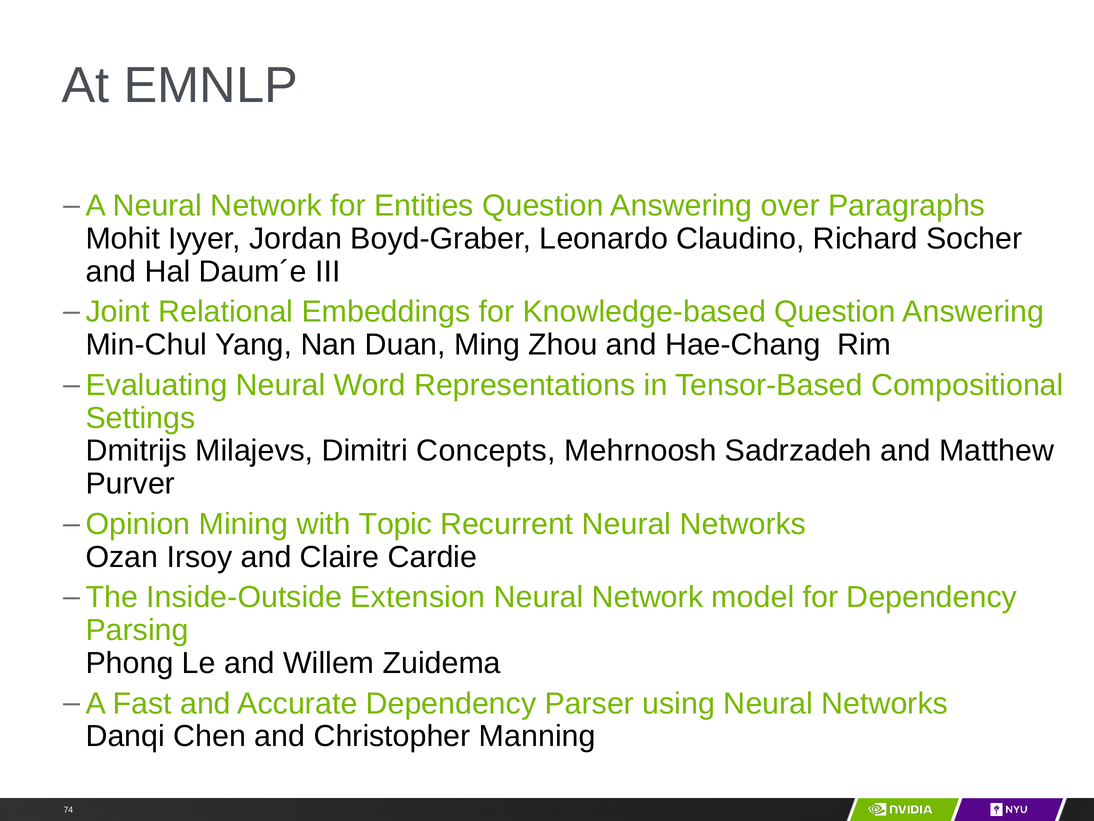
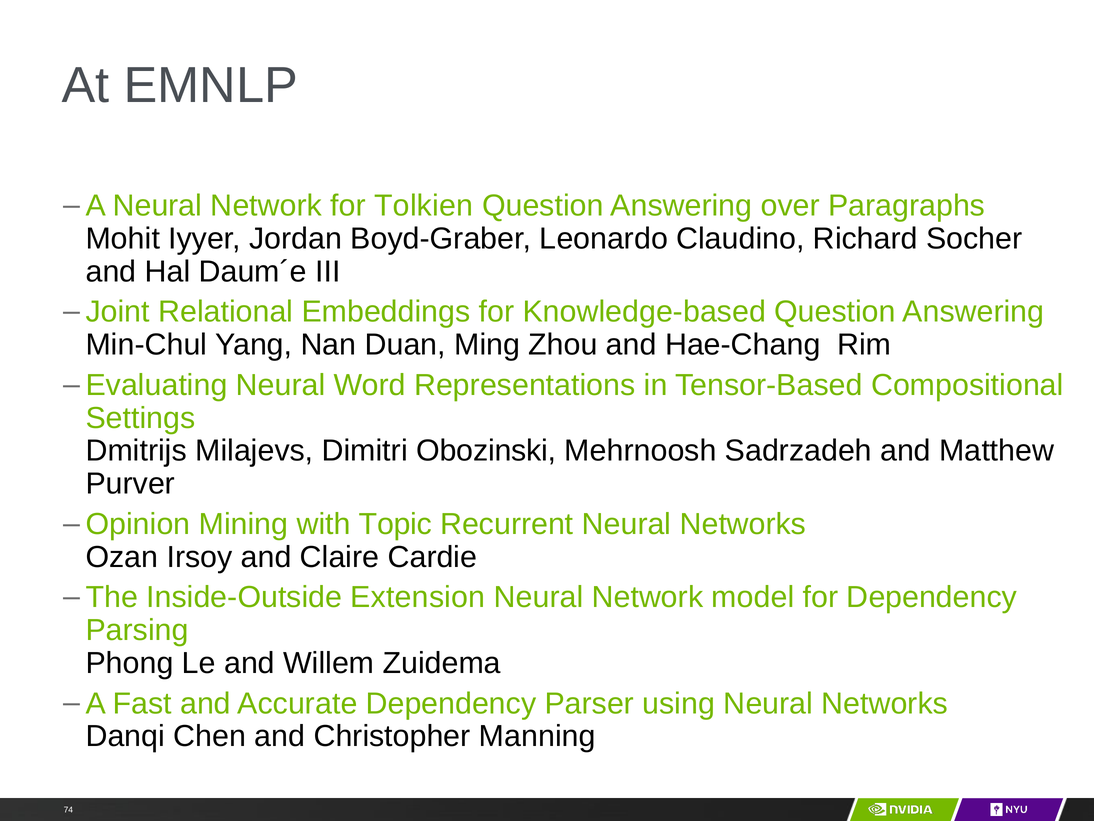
Entities: Entities -> Tolkien
Concepts: Concepts -> Obozinski
